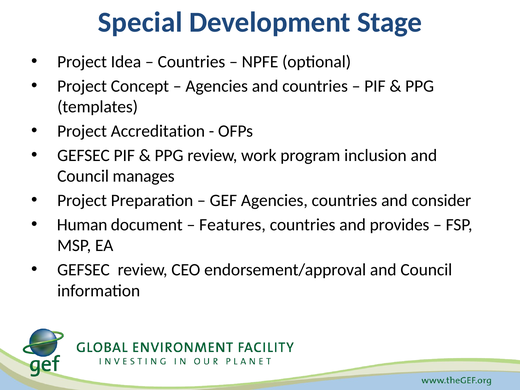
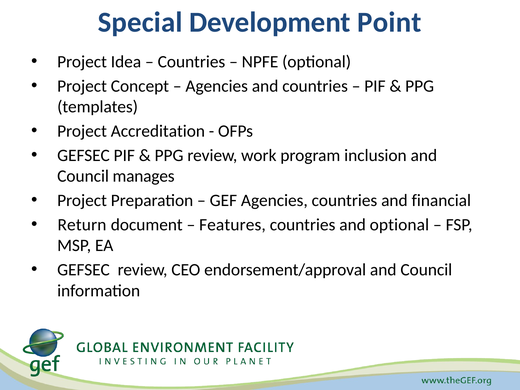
Stage: Stage -> Point
consider: consider -> financial
Human: Human -> Return
and provides: provides -> optional
